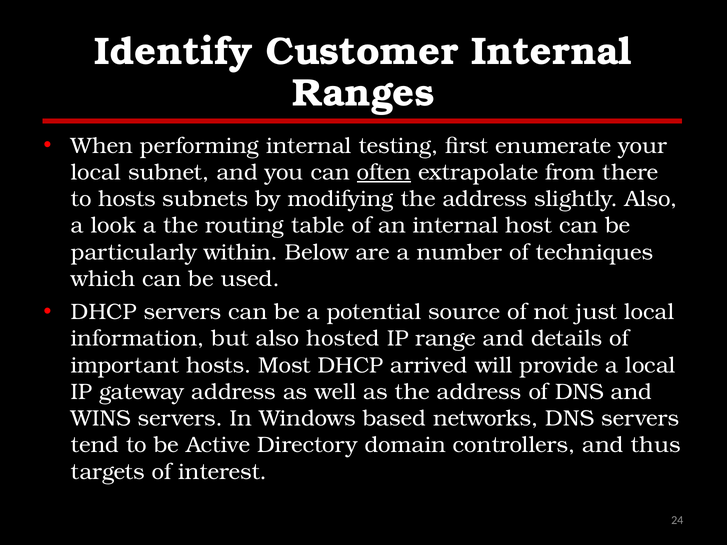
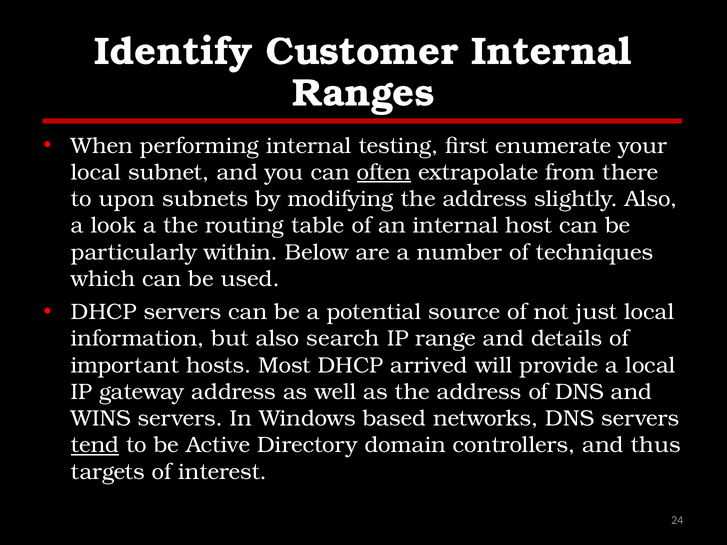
to hosts: hosts -> upon
hosted: hosted -> search
tend underline: none -> present
